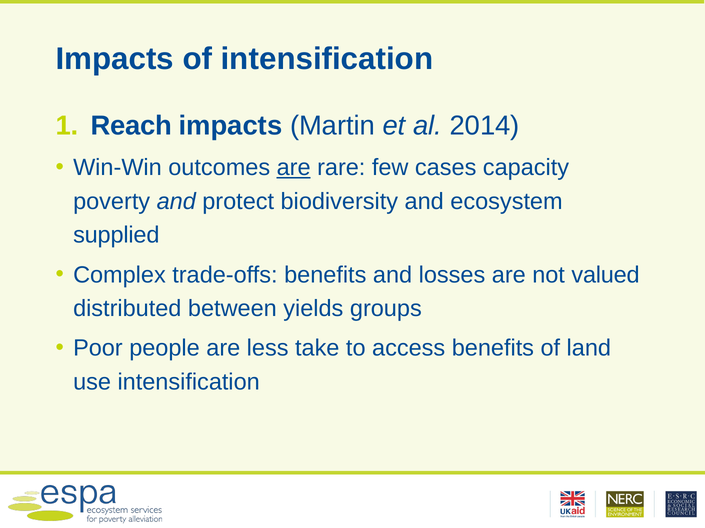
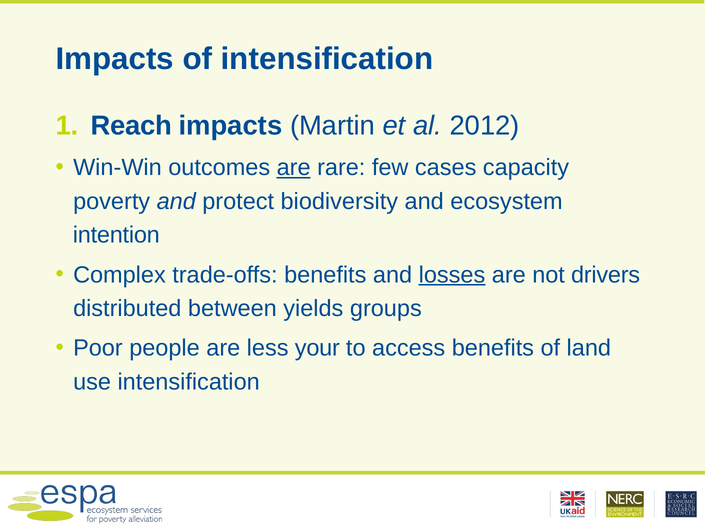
2014: 2014 -> 2012
supplied: supplied -> intention
losses underline: none -> present
valued: valued -> drivers
take: take -> your
